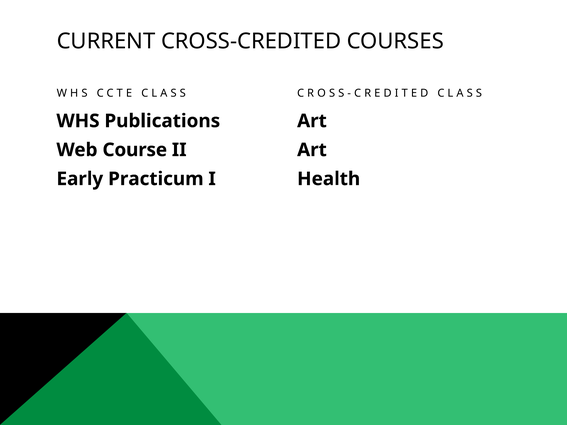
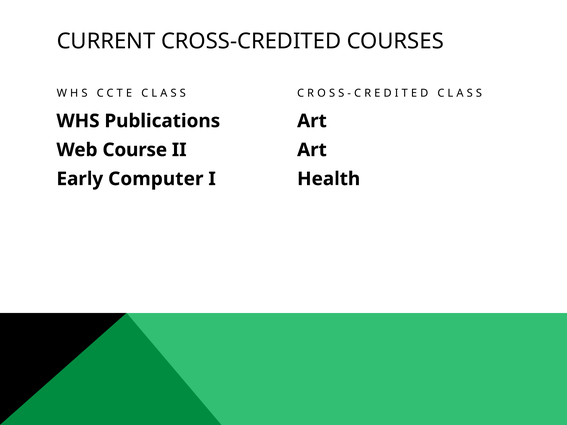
Practicum: Practicum -> Computer
